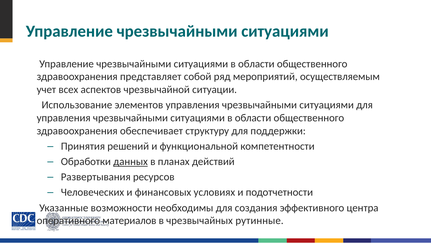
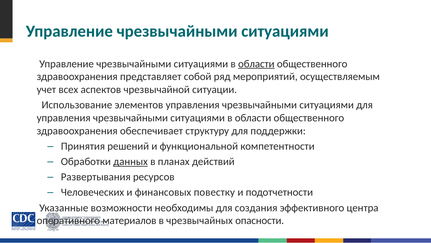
области at (256, 64) underline: none -> present
условиях: условиях -> повестку
рутинные: рутинные -> опасности
